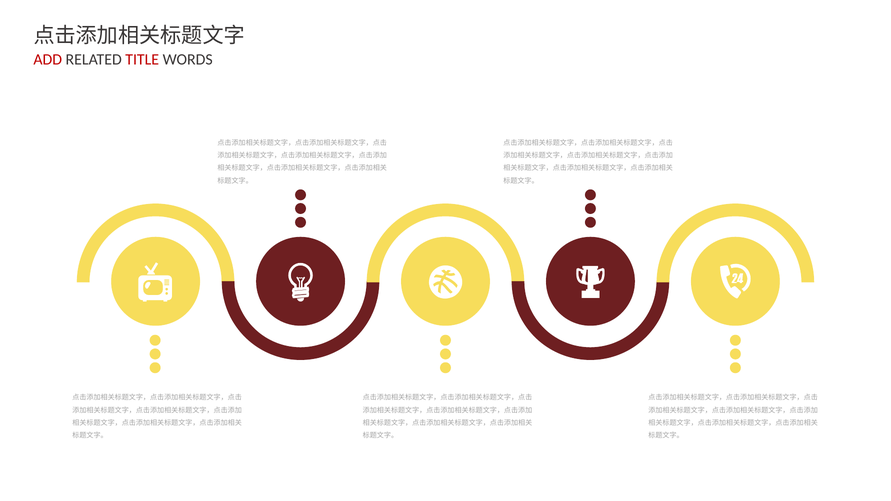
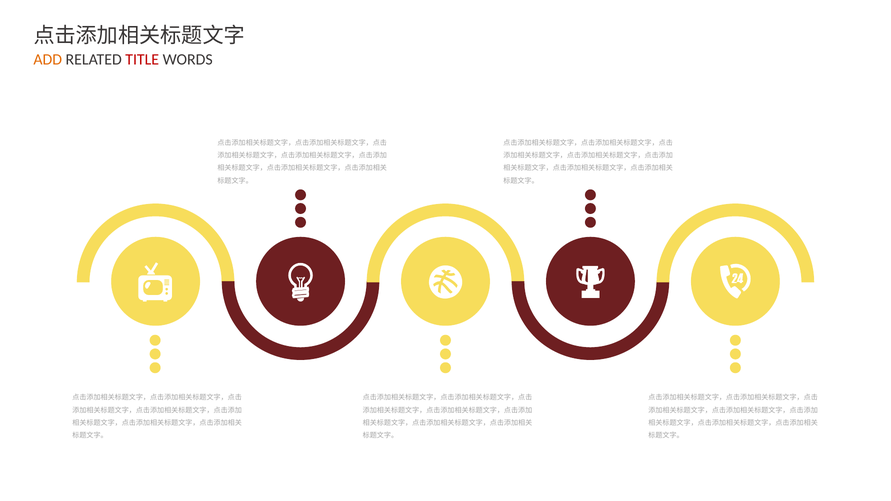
ADD colour: red -> orange
